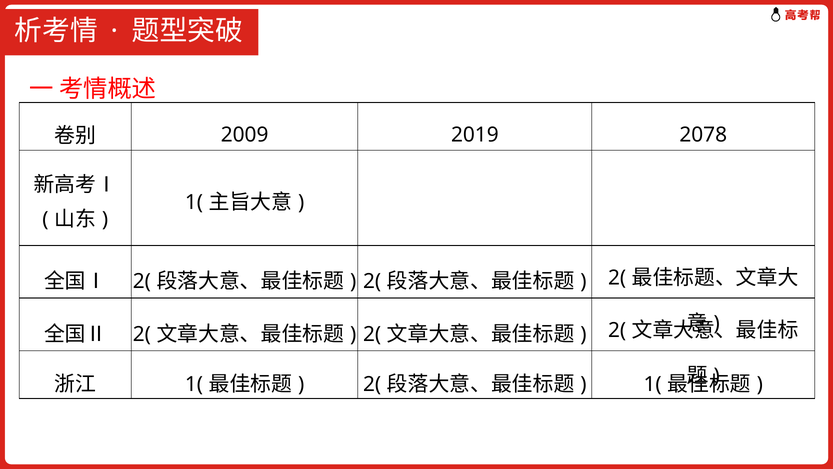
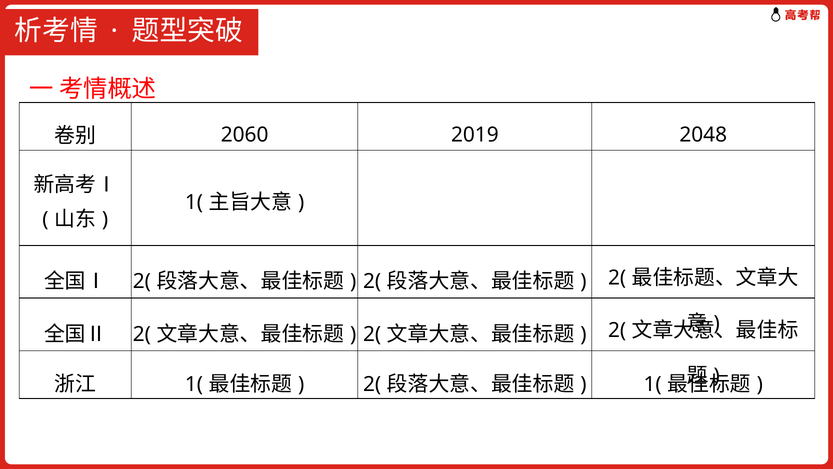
2009: 2009 -> 2060
2078: 2078 -> 2048
